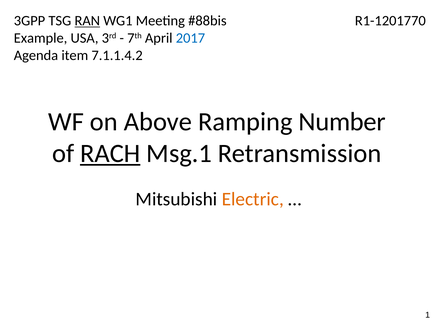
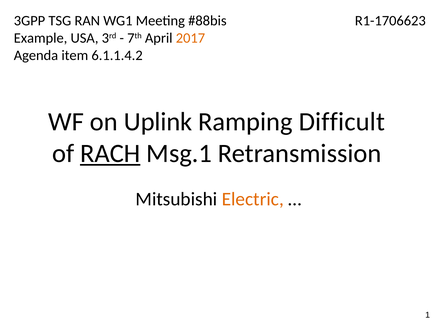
RAN underline: present -> none
R1-1201770: R1-1201770 -> R1-1706623
2017 colour: blue -> orange
7.1.1.4.2: 7.1.1.4.2 -> 6.1.1.4.2
Above: Above -> Uplink
Number: Number -> Difficult
